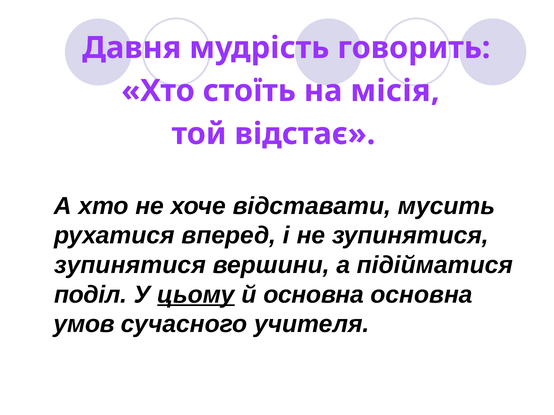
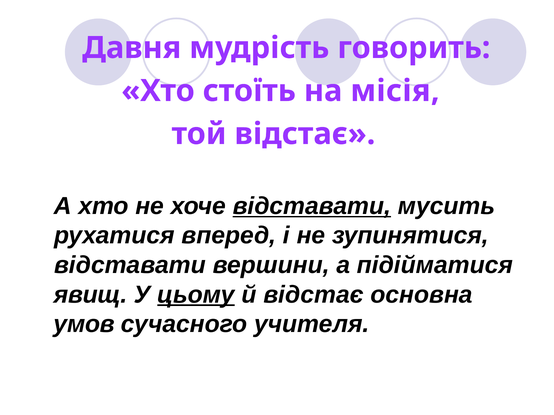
відставати at (312, 206) underline: none -> present
зупинятися at (130, 265): зупинятися -> відставати
поділ: поділ -> явищ
й основна: основна -> відстає
